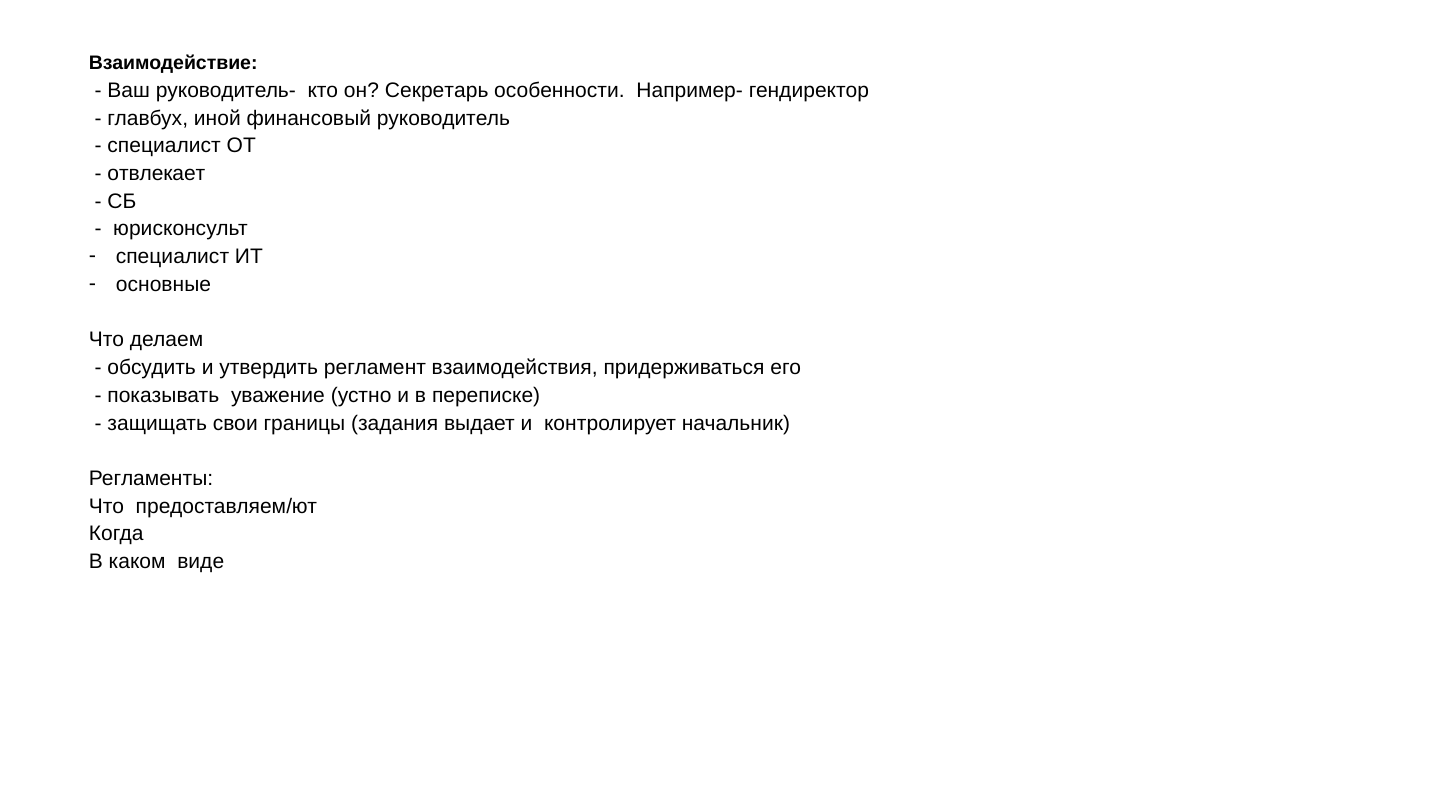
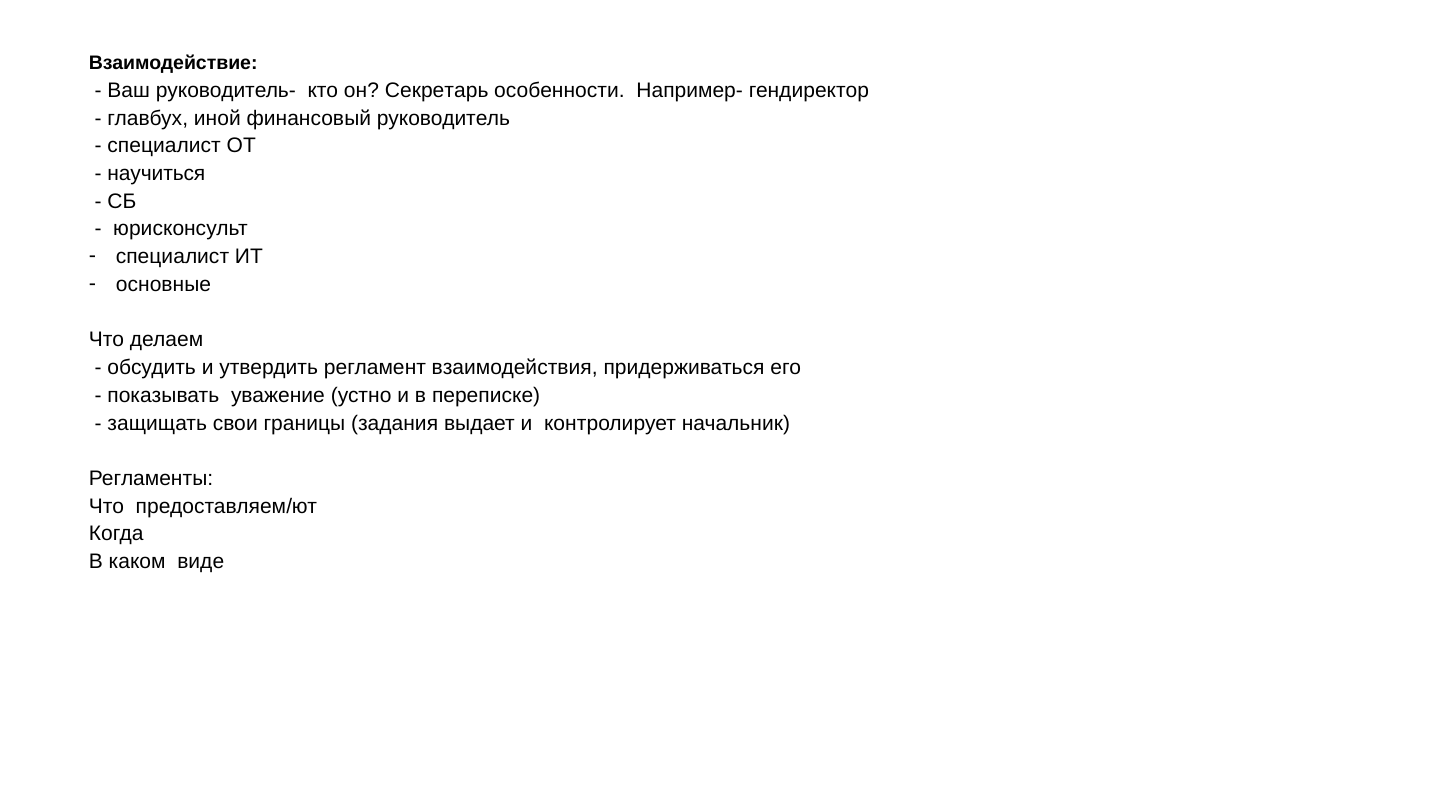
отвлекает: отвлекает -> научиться
